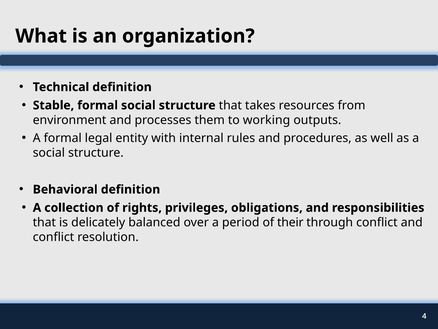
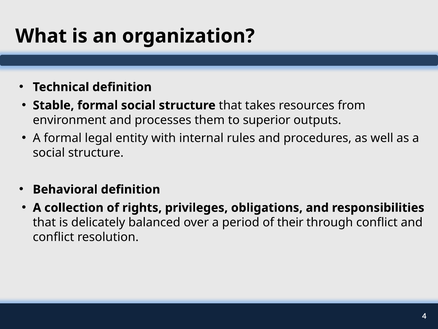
working: working -> superior
